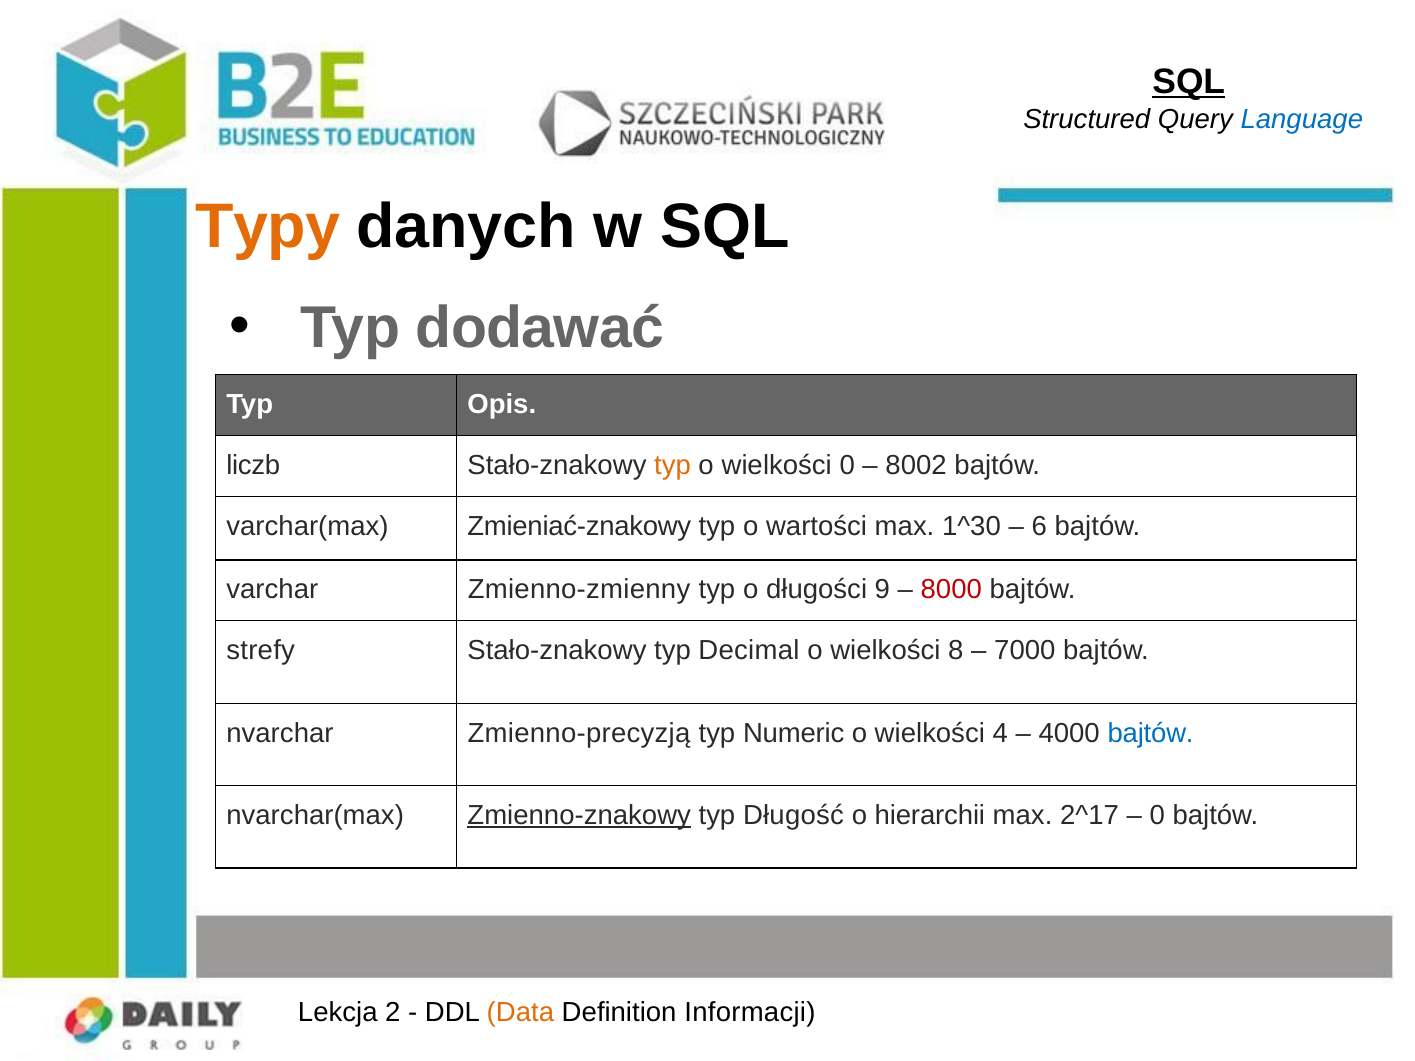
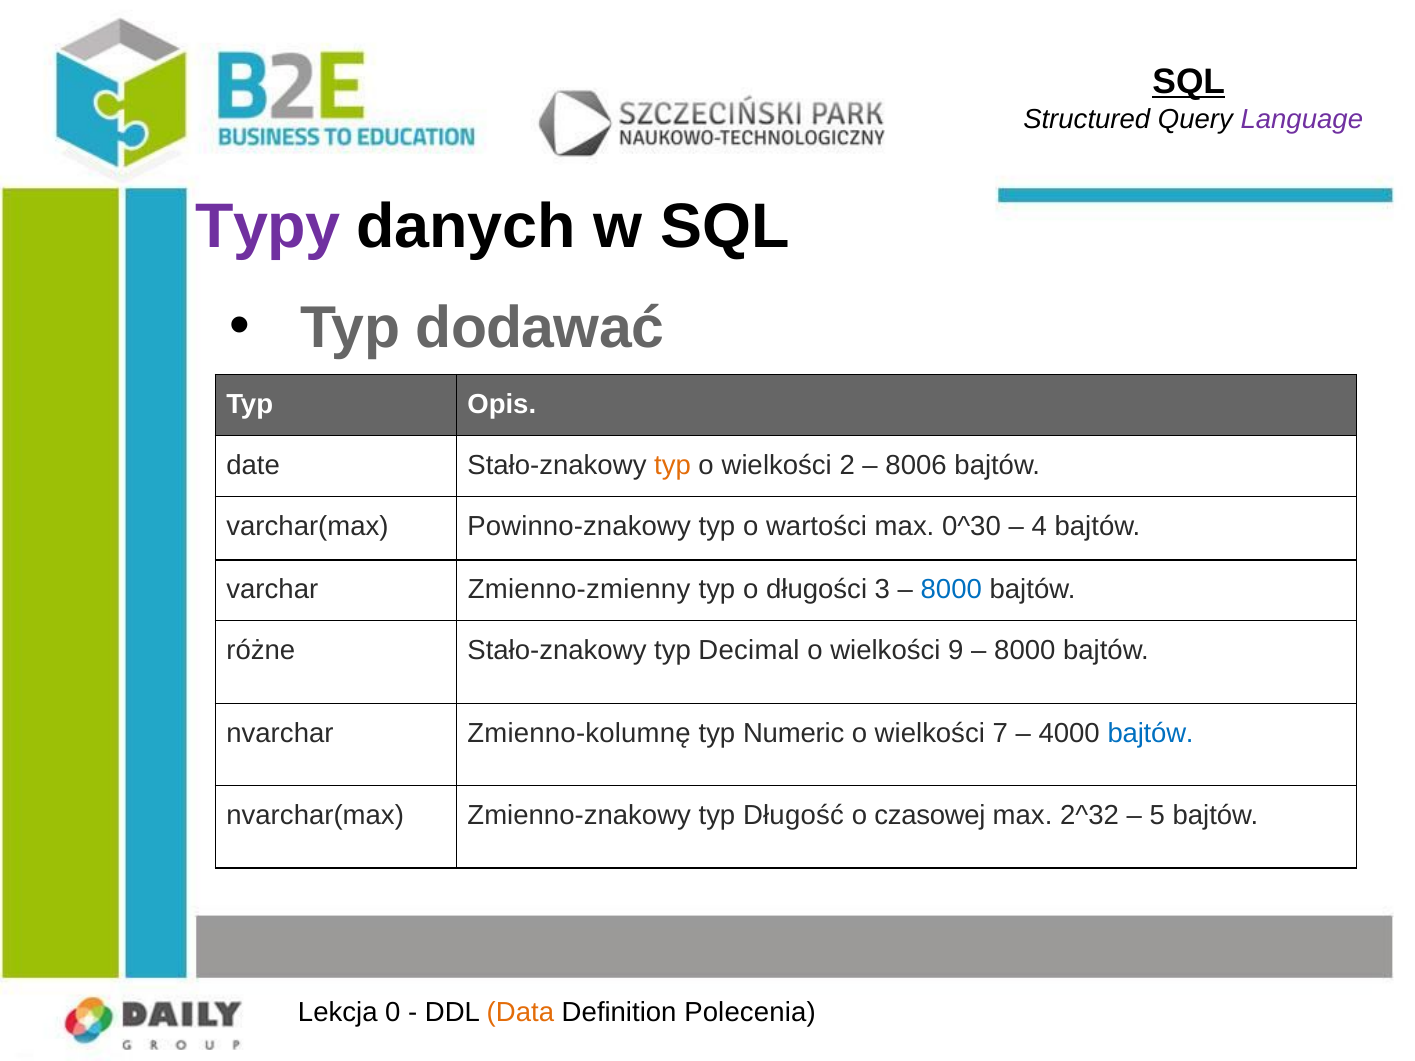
Language colour: blue -> purple
Typy colour: orange -> purple
liczb: liczb -> date
wielkości 0: 0 -> 2
8002: 8002 -> 8006
Zmieniać-znakowy: Zmieniać-znakowy -> Powinno-znakowy
1^30: 1^30 -> 0^30
6: 6 -> 4
9: 9 -> 3
8000 at (951, 590) colour: red -> blue
strefy: strefy -> różne
8: 8 -> 9
7000 at (1025, 651): 7000 -> 8000
Zmienno-precyzją: Zmienno-precyzją -> Zmienno-kolumnę
4: 4 -> 7
Zmienno-znakowy underline: present -> none
hierarchii: hierarchii -> czasowej
2^17: 2^17 -> 2^32
0 at (1157, 816): 0 -> 5
2: 2 -> 0
Informacji: Informacji -> Polecenia
